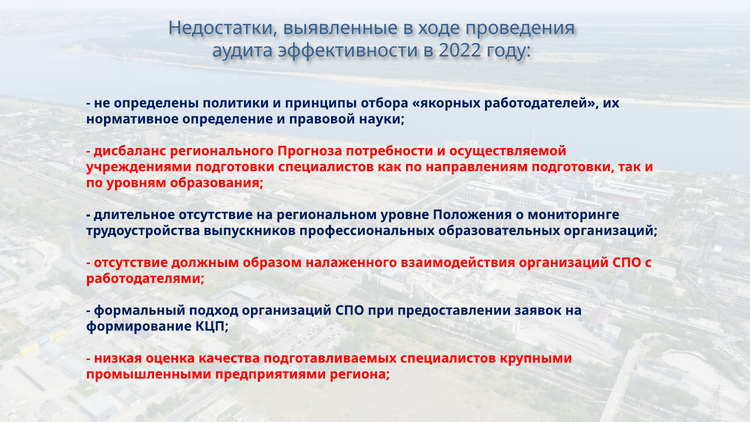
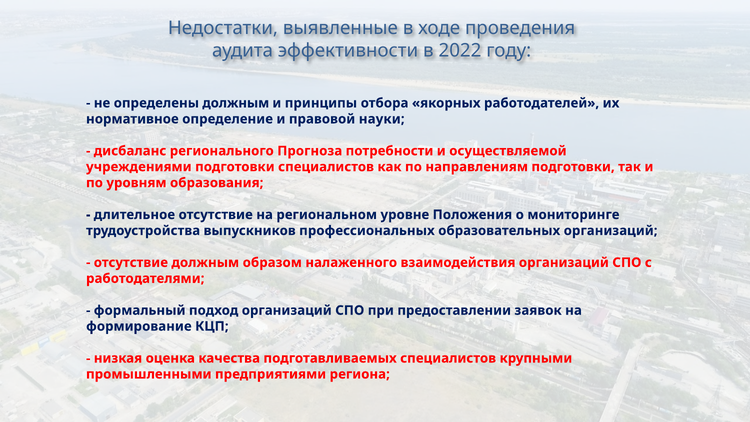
определены политики: политики -> должным
